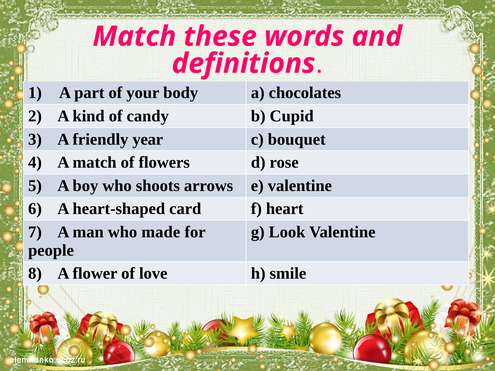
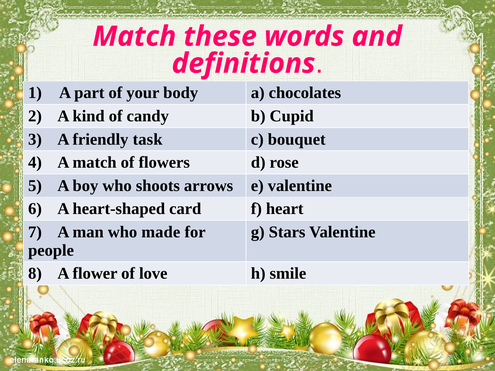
year: year -> task
Look: Look -> Stars
